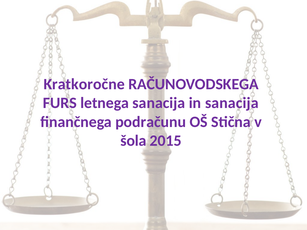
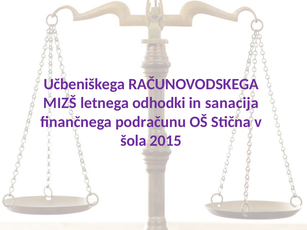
Kratkoročne: Kratkoročne -> Učbeniškega
FURS: FURS -> MIZŠ
letnega sanacija: sanacija -> odhodki
